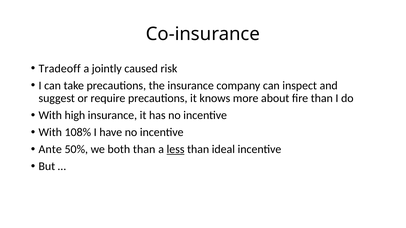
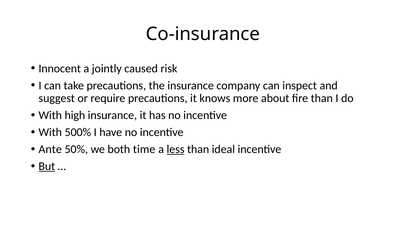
Tradeoff: Tradeoff -> Innocent
108%: 108% -> 500%
both than: than -> time
But underline: none -> present
